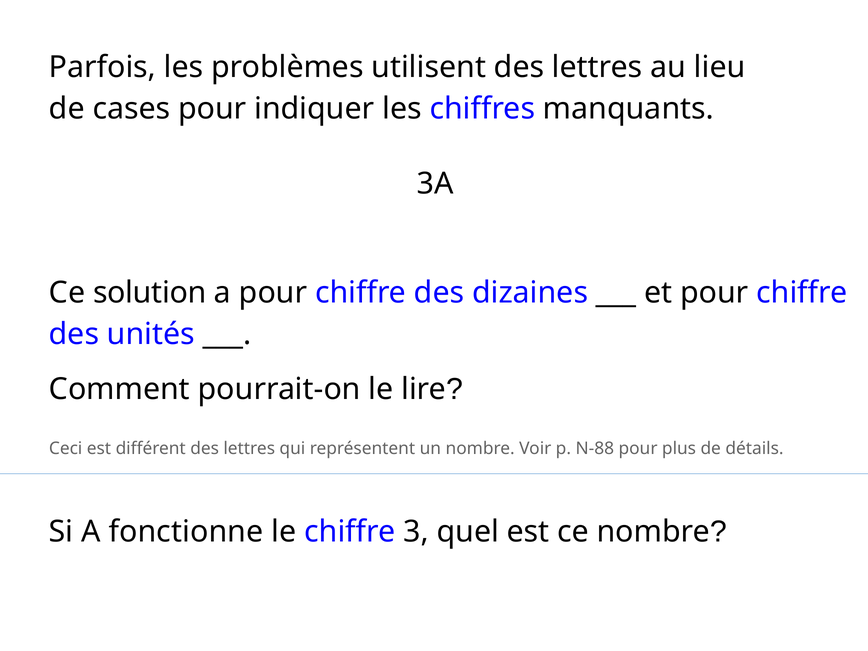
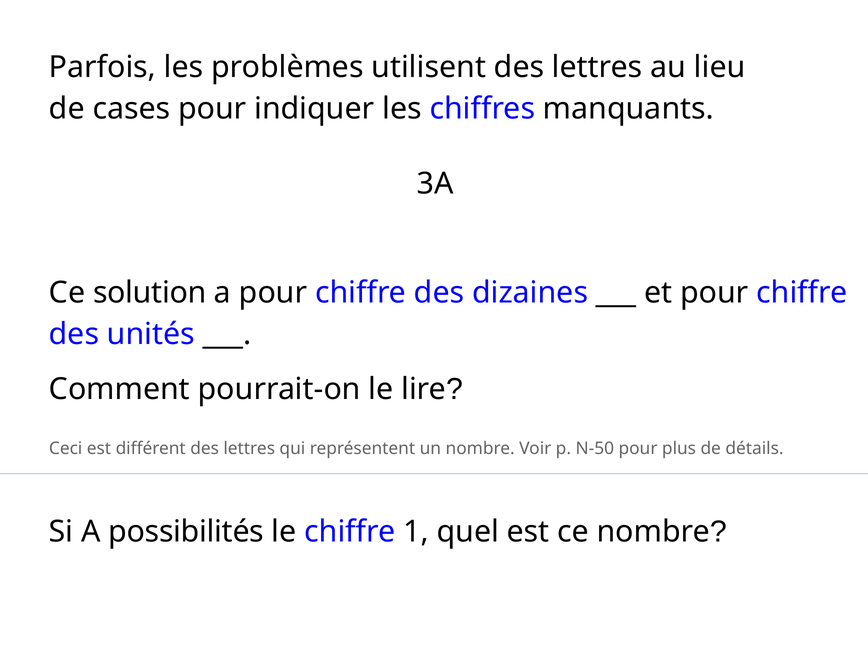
N-88: N-88 -> N-50
fonctionne: fonctionne -> possibilités
3: 3 -> 1
